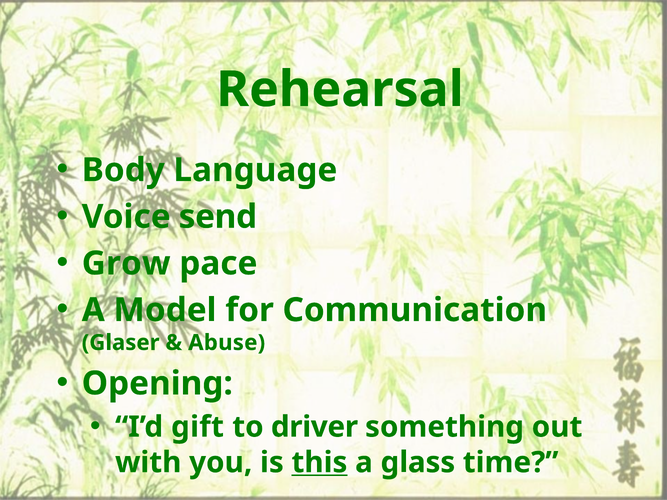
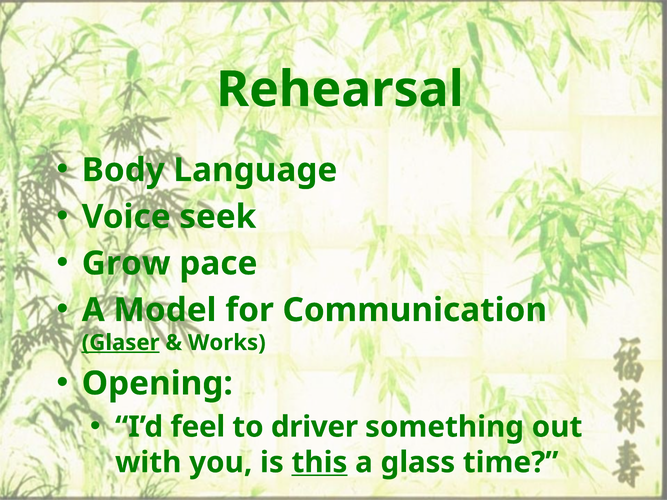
send: send -> seek
Glaser underline: none -> present
Abuse: Abuse -> Works
gift: gift -> feel
